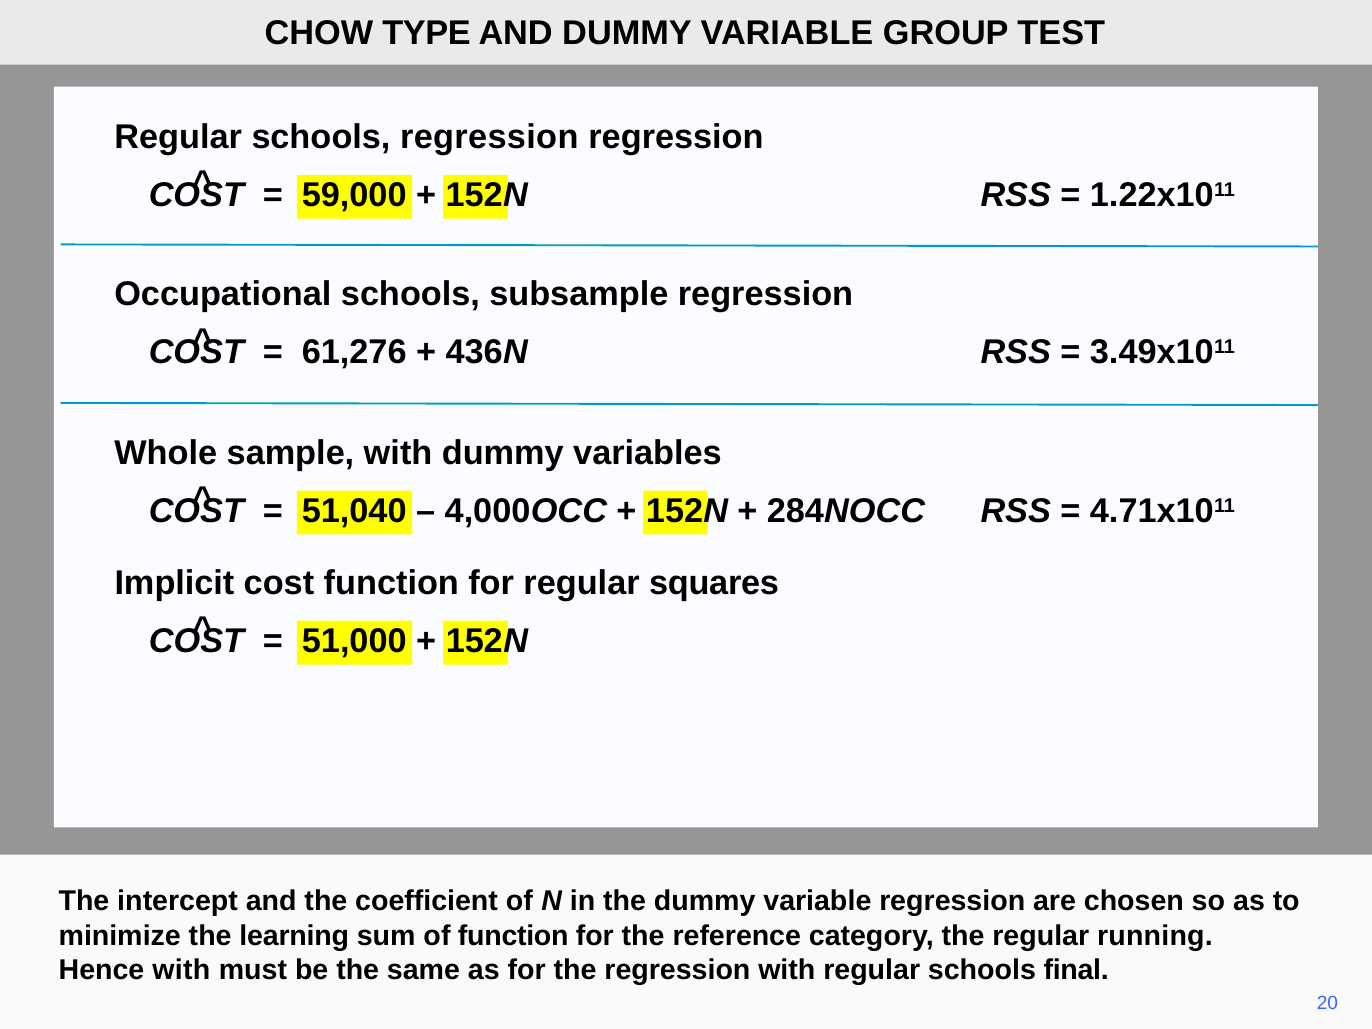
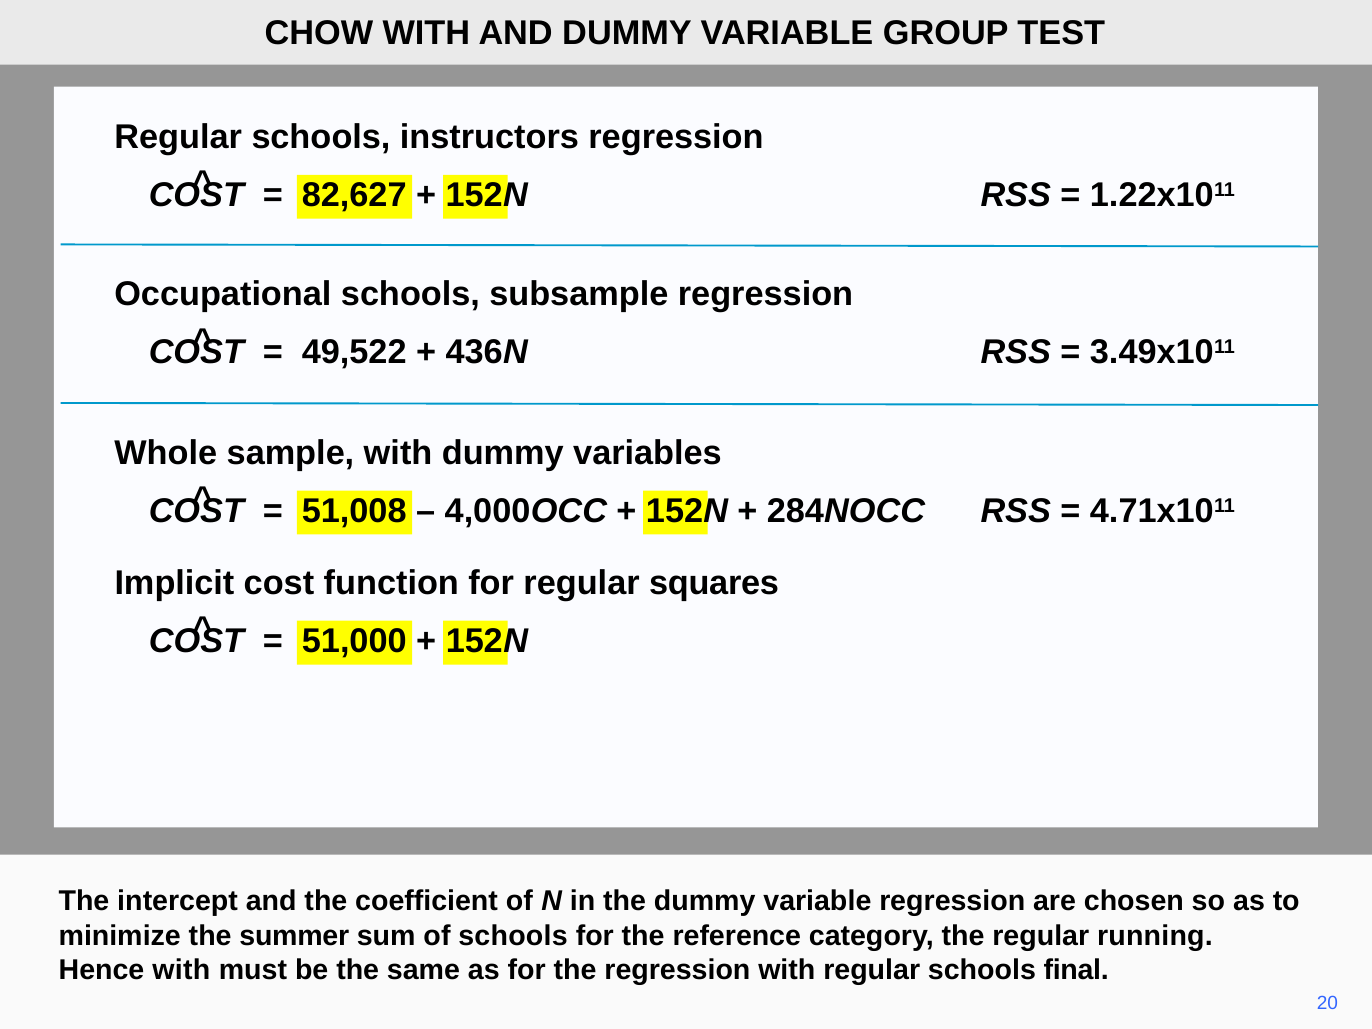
CHOW TYPE: TYPE -> WITH
schools regression: regression -> instructors
59,000: 59,000 -> 82,627
61,276: 61,276 -> 49,522
51,040: 51,040 -> 51,008
learning: learning -> summer
of function: function -> schools
